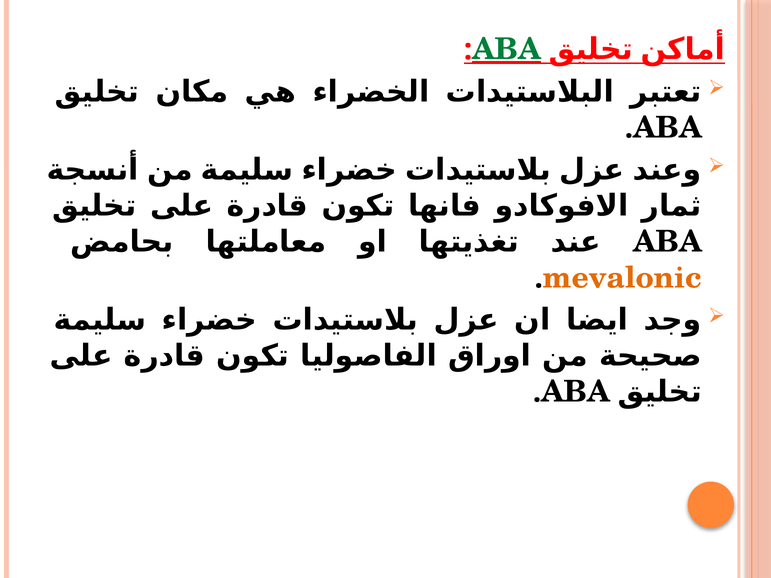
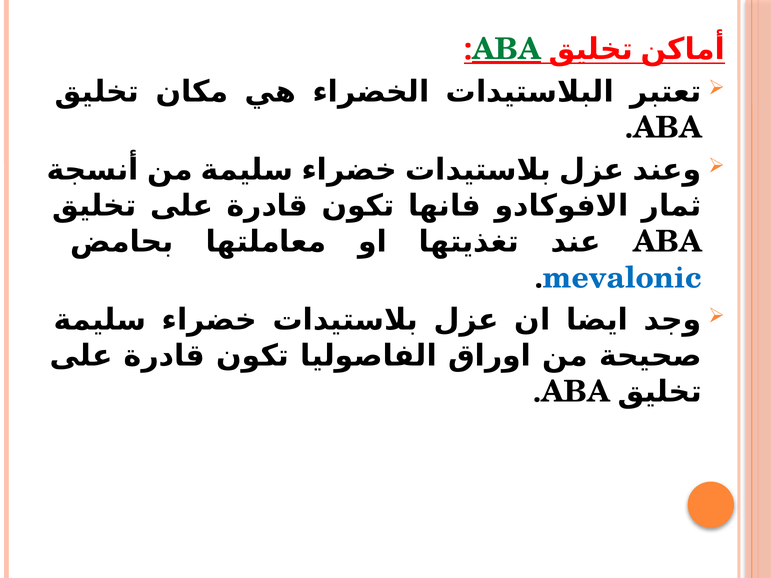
mevalonic colour: orange -> blue
